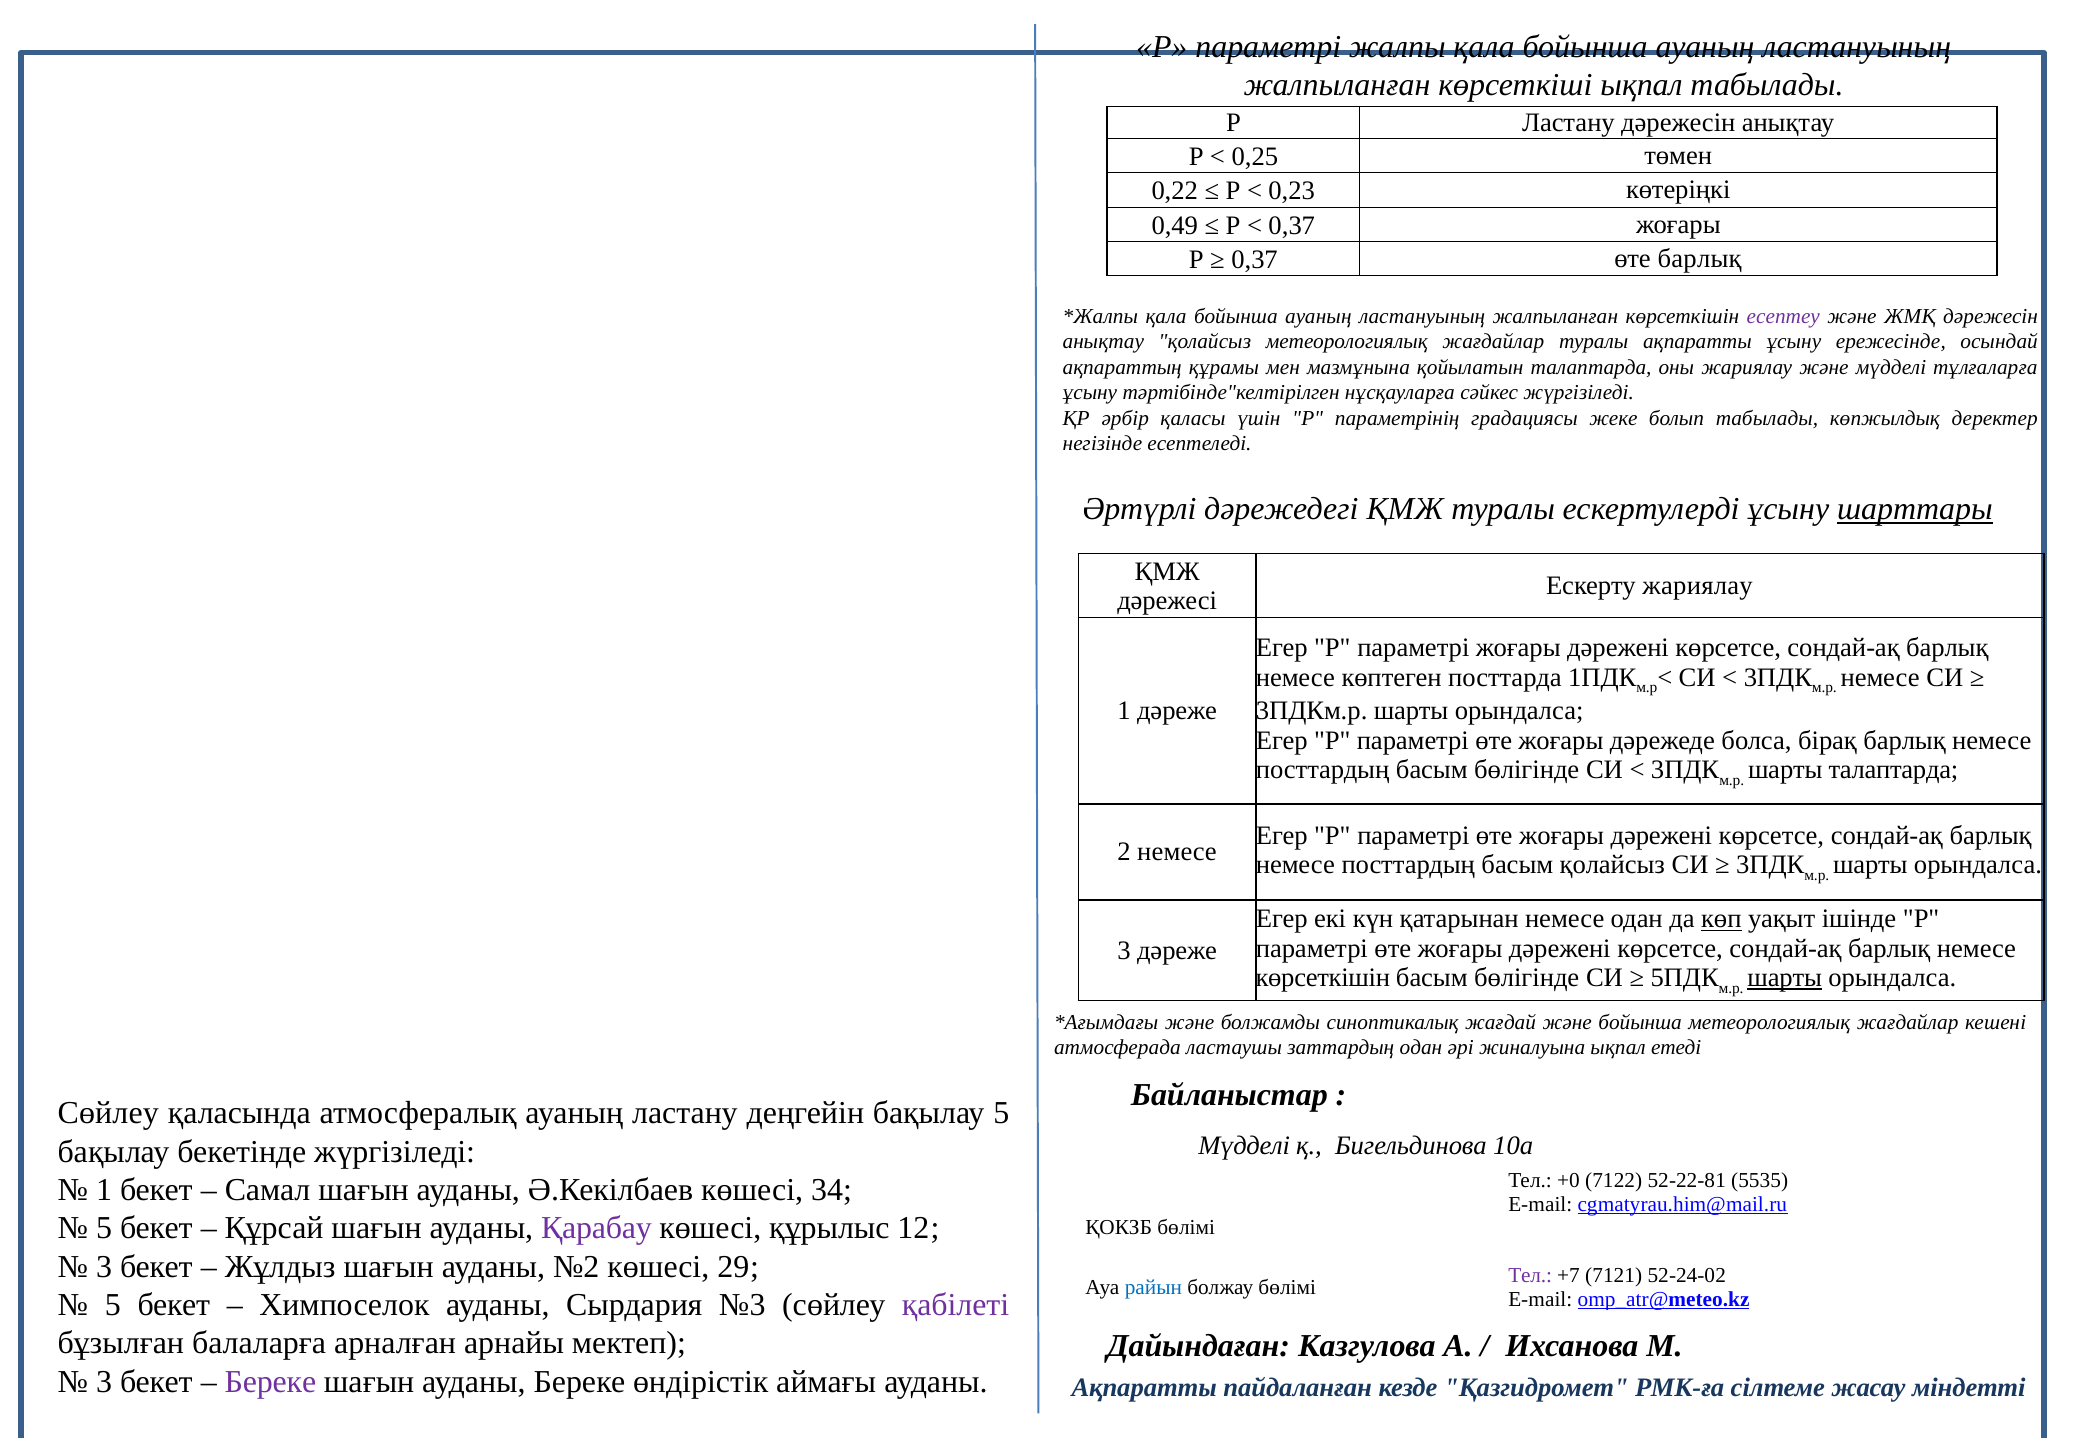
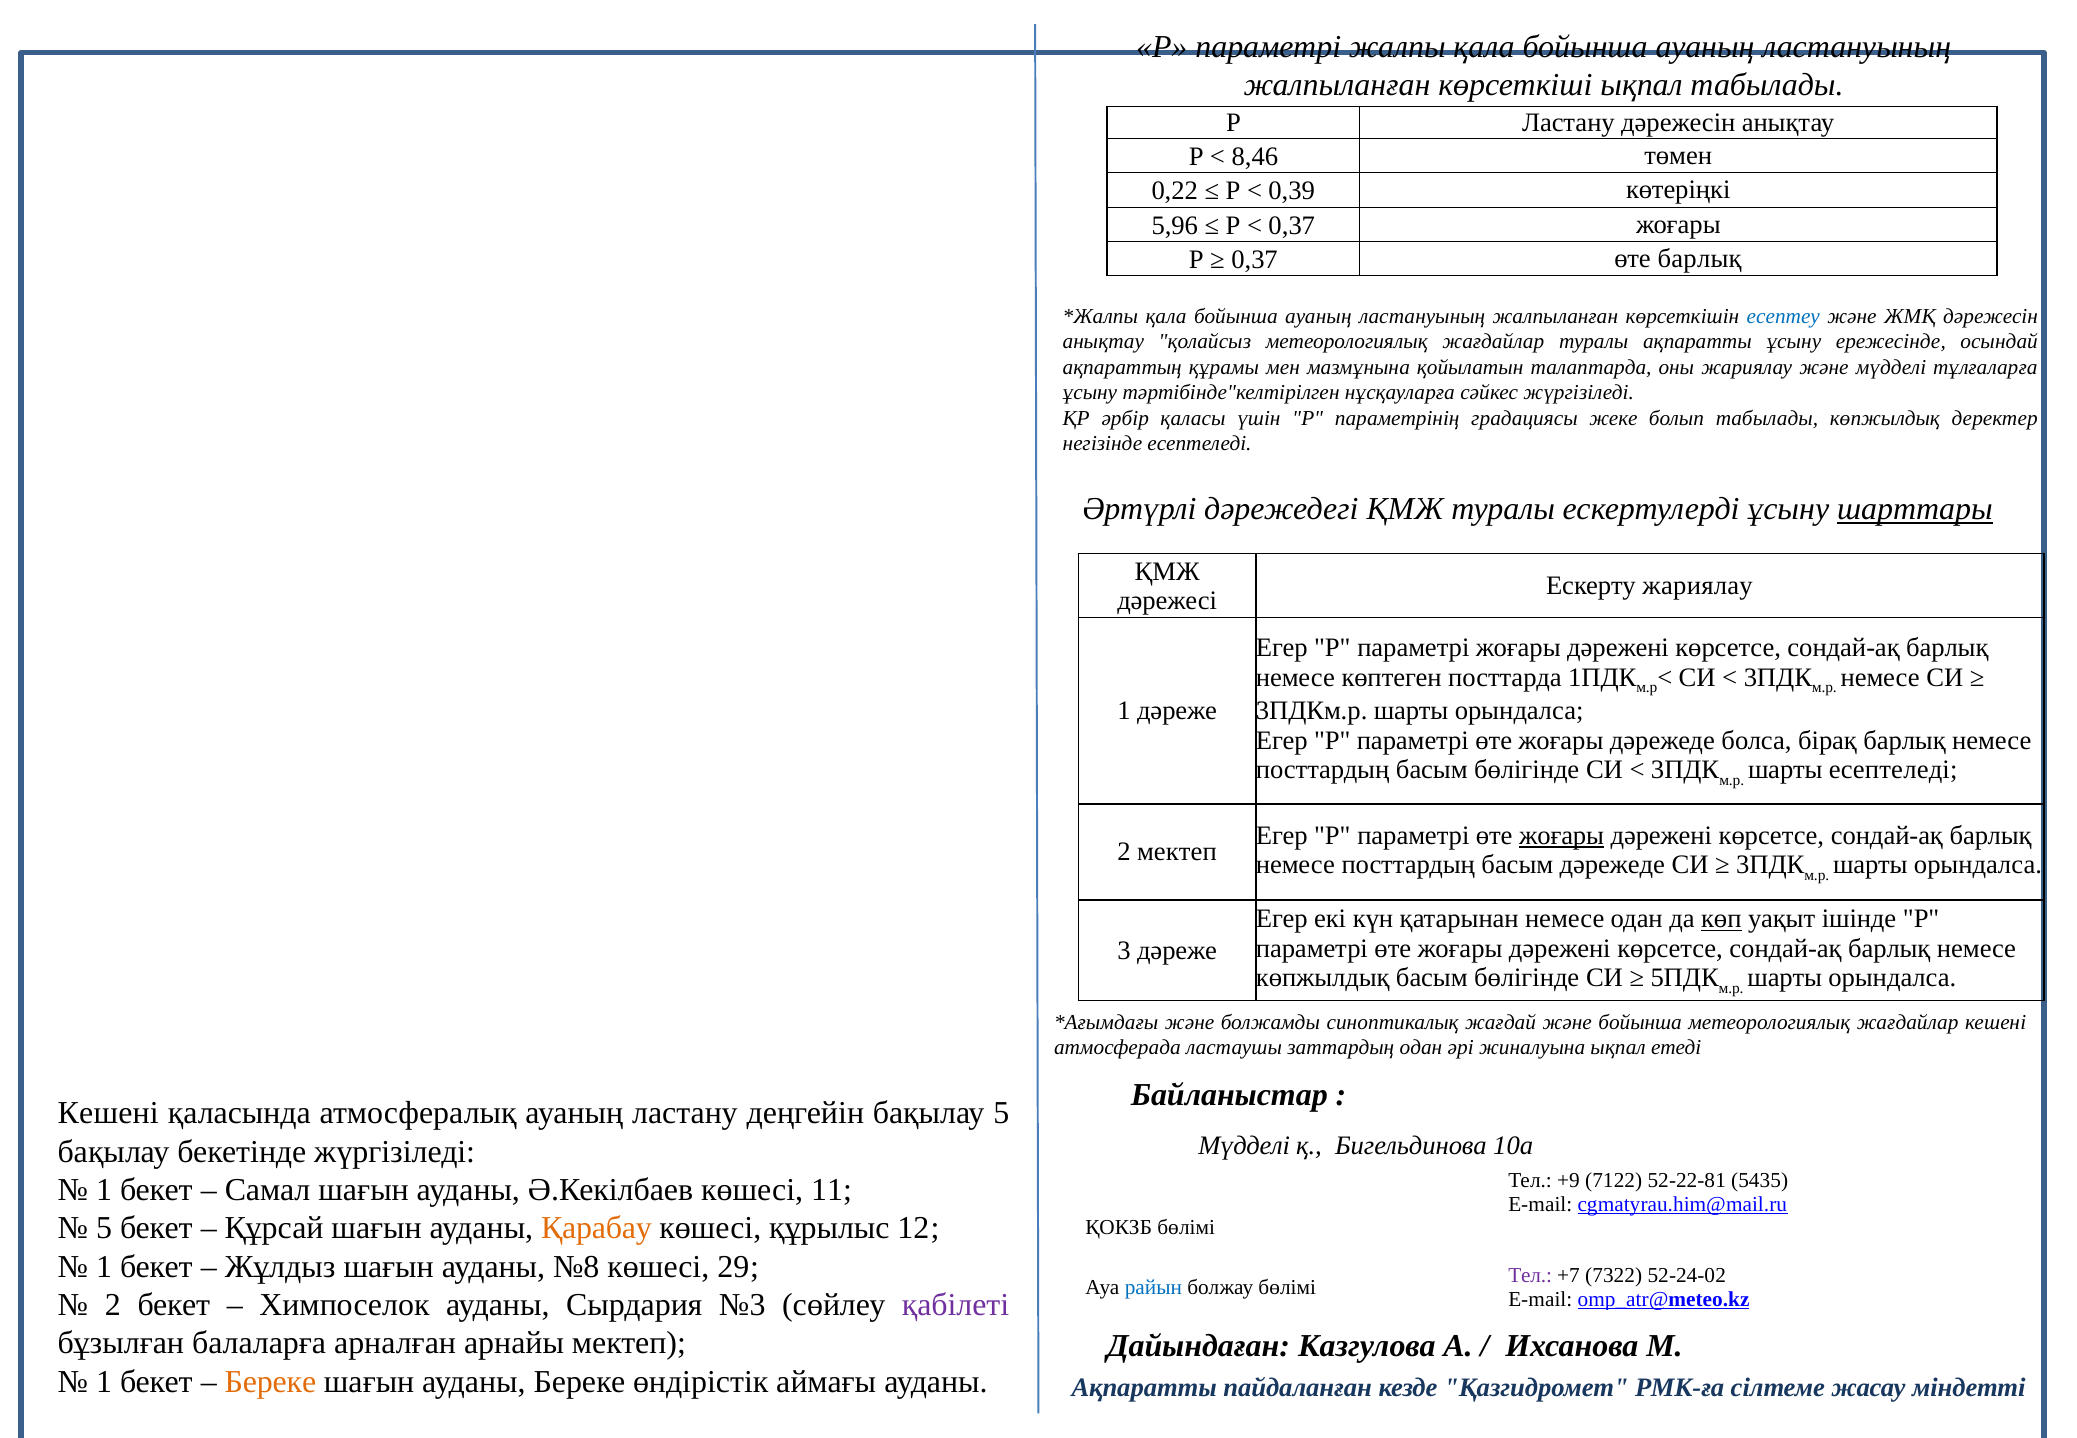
0,25: 0,25 -> 8,46
0,23: 0,23 -> 0,39
0,49: 0,49 -> 5,96
есептеу colour: purple -> blue
шарты талаптарда: талаптарда -> есептеледі
жоғары at (1562, 835) underline: none -> present
2 немесе: немесе -> мектеп
басым қолайсыз: қолайсыз -> дәрежеде
көрсеткішін at (1323, 978): көрсеткішін -> көпжылдық
шарты at (1785, 978) underline: present -> none
Сөйлеу at (108, 1113): Сөйлеу -> Кешені
+0: +0 -> +9
5535: 5535 -> 5435
34: 34 -> 11
Қарабау colour: purple -> orange
3 at (104, 1267): 3 -> 1
№2: №2 -> №8
7121: 7121 -> 7322
5 at (113, 1305): 5 -> 2
3 at (104, 1382): 3 -> 1
Береке at (270, 1382) colour: purple -> orange
